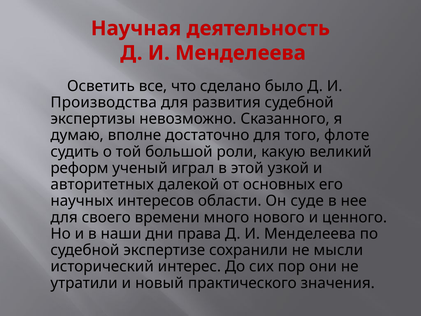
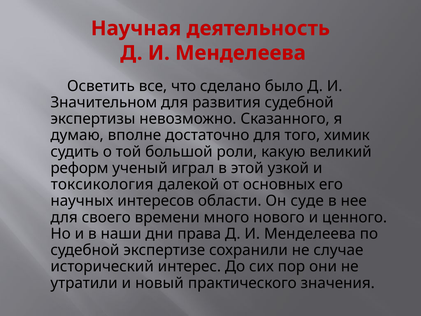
Производства: Производства -> Значительном
флоте: флоте -> химик
авторитетных: авторитетных -> токсикология
мысли: мысли -> случае
